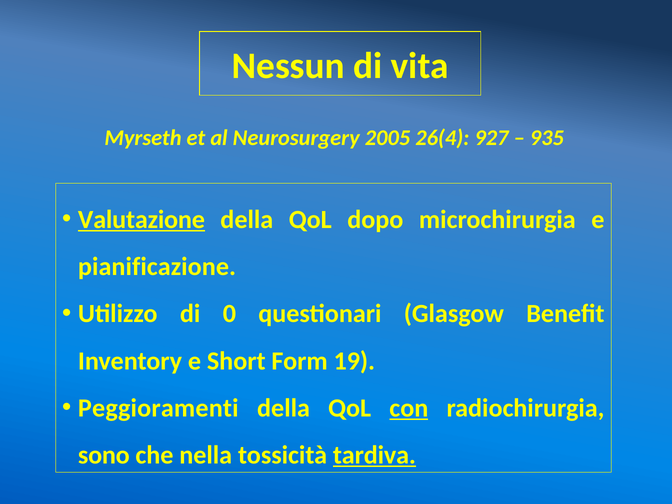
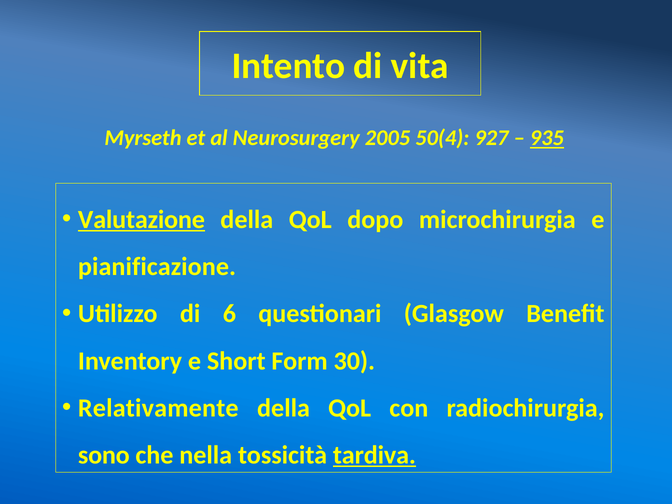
Nessun: Nessun -> Intento
26(4: 26(4 -> 50(4
935 underline: none -> present
0: 0 -> 6
19: 19 -> 30
Peggioramenti: Peggioramenti -> Relativamente
con underline: present -> none
